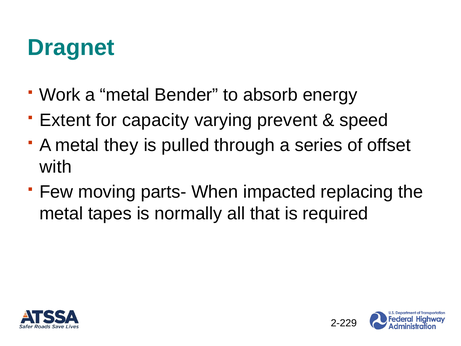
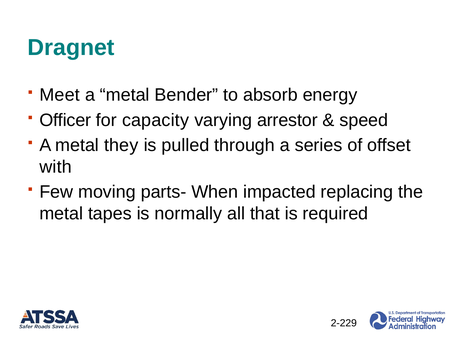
Work: Work -> Meet
Extent: Extent -> Officer
prevent: prevent -> arrestor
